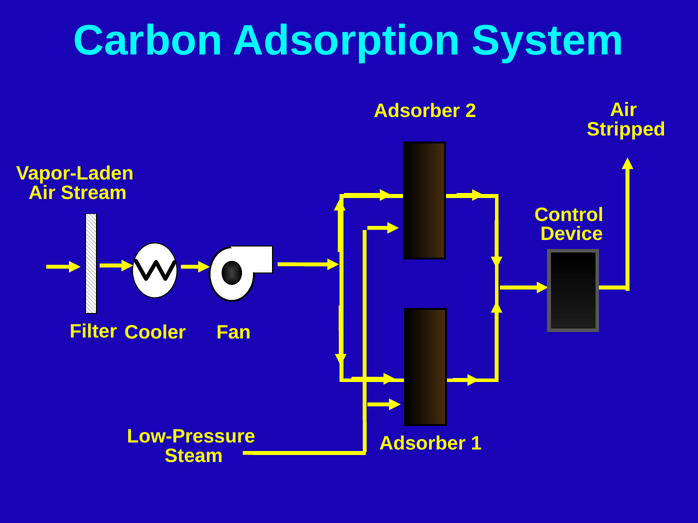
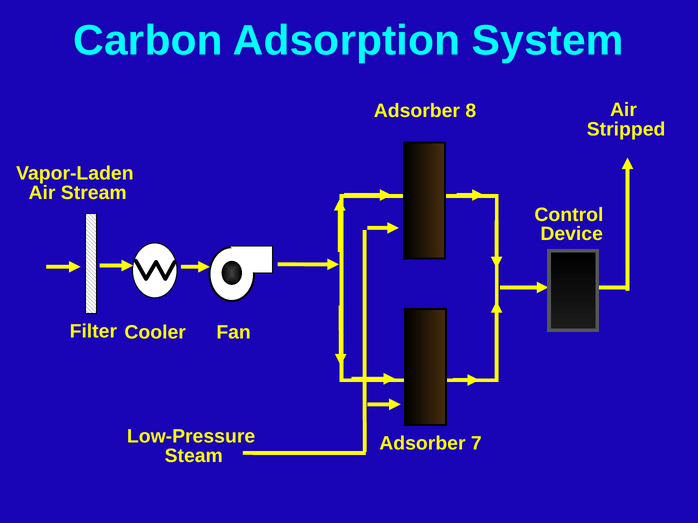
2: 2 -> 8
1: 1 -> 7
